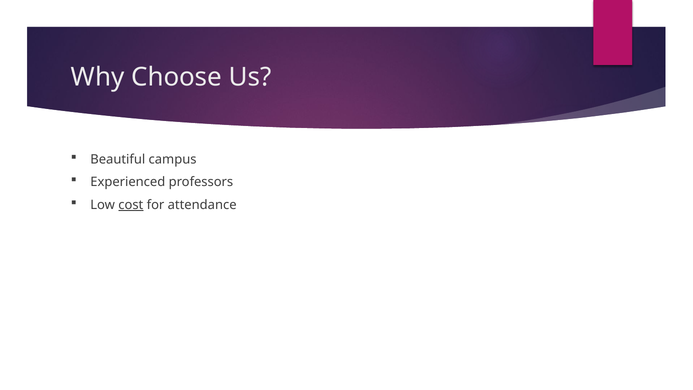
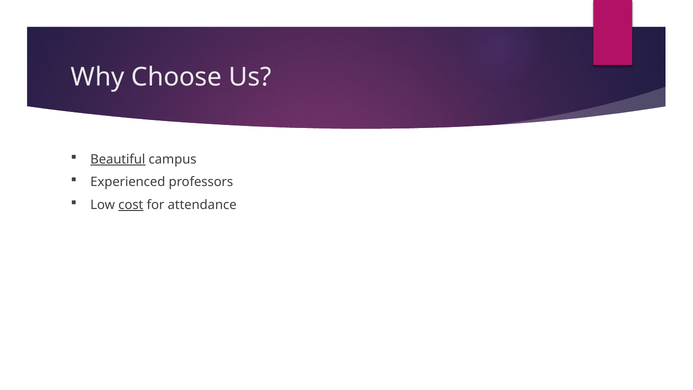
Beautiful underline: none -> present
